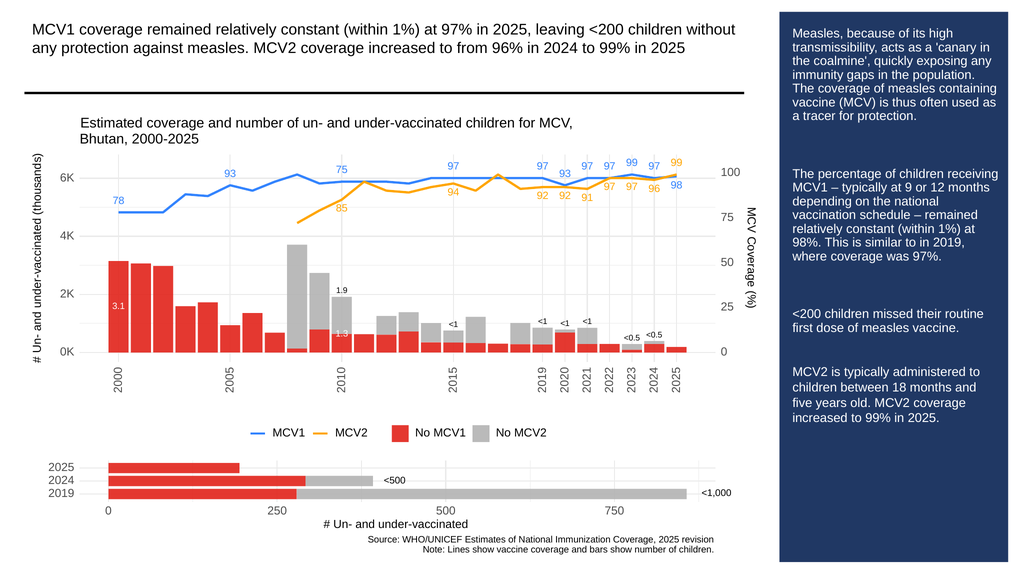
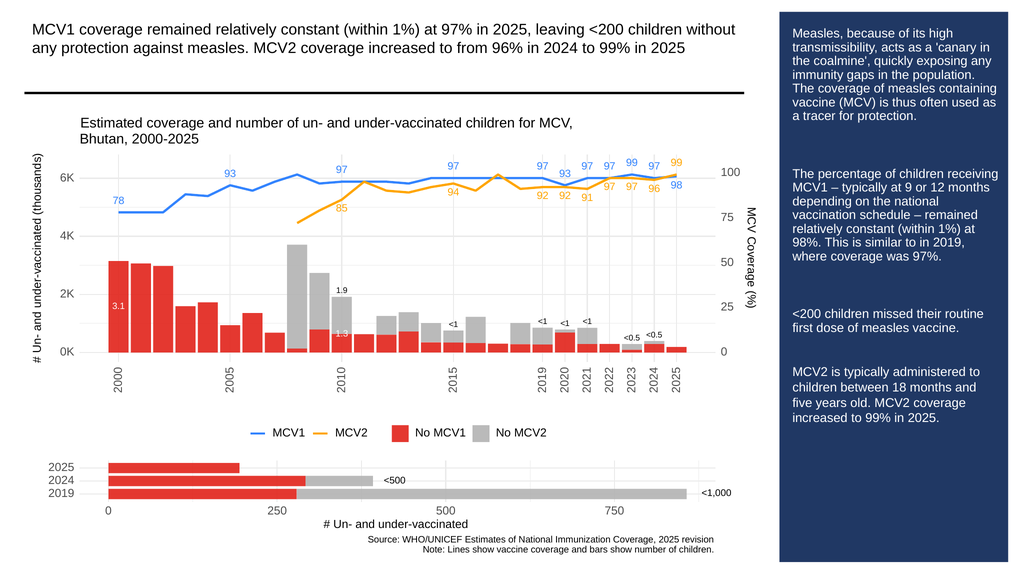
93 75: 75 -> 97
